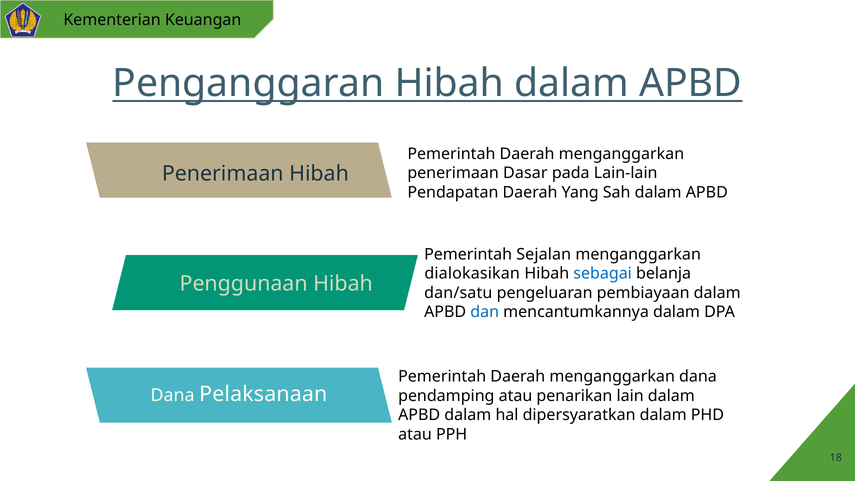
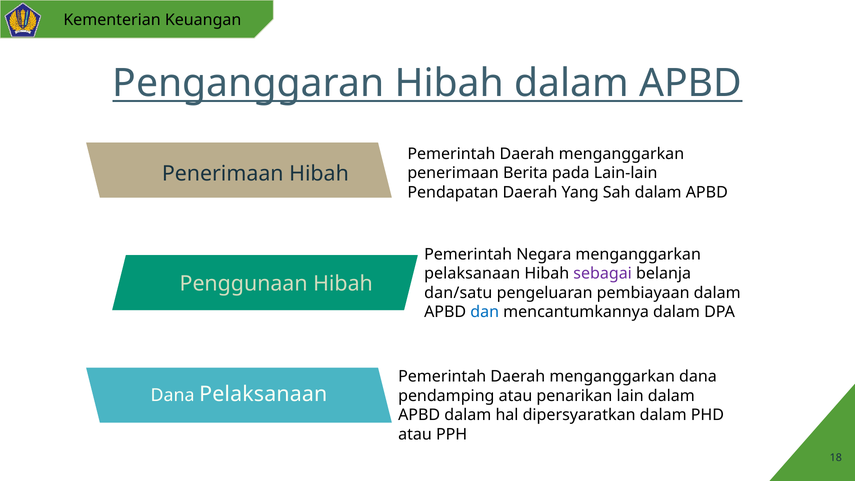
Dasar: Dasar -> Berita
Sejalan: Sejalan -> Negara
dialokasikan at (472, 274): dialokasikan -> pelaksanaan
sebagai colour: blue -> purple
